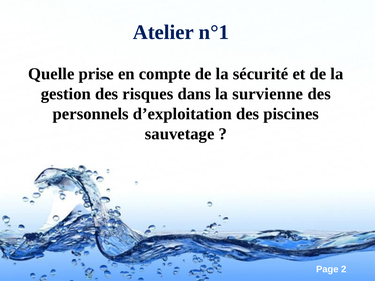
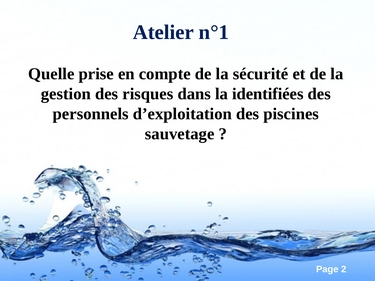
survienne: survienne -> identifiées
